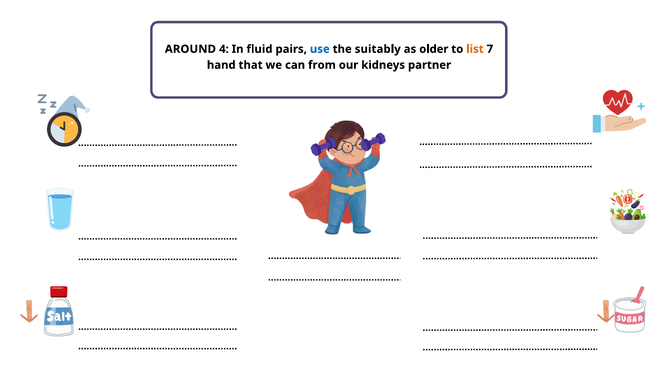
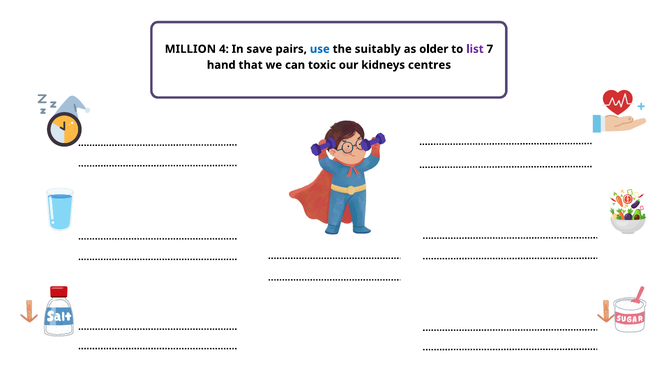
AROUND: AROUND -> MILLION
fluid: fluid -> save
list colour: orange -> purple
from: from -> toxic
partner: partner -> centres
